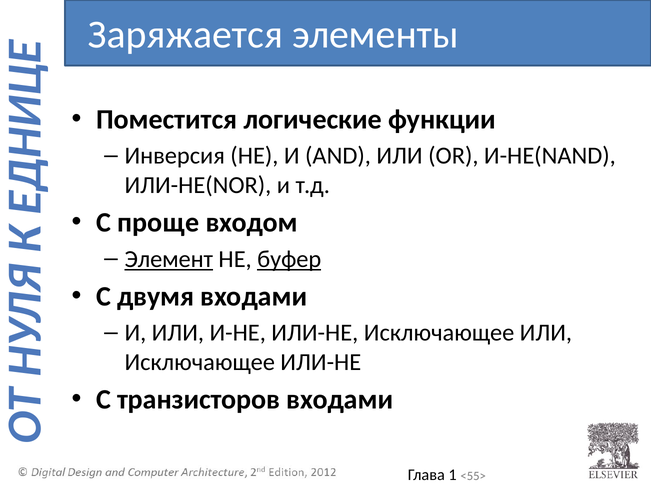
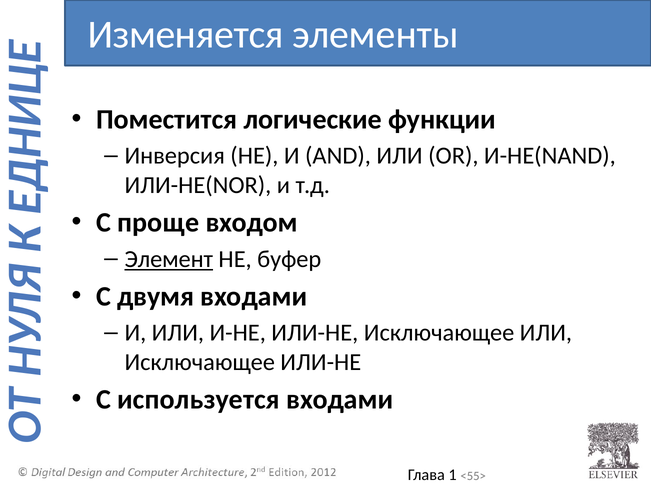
Заряжается: Заряжается -> Изменяется
буфер underline: present -> none
транзисторов: транзисторов -> используется
